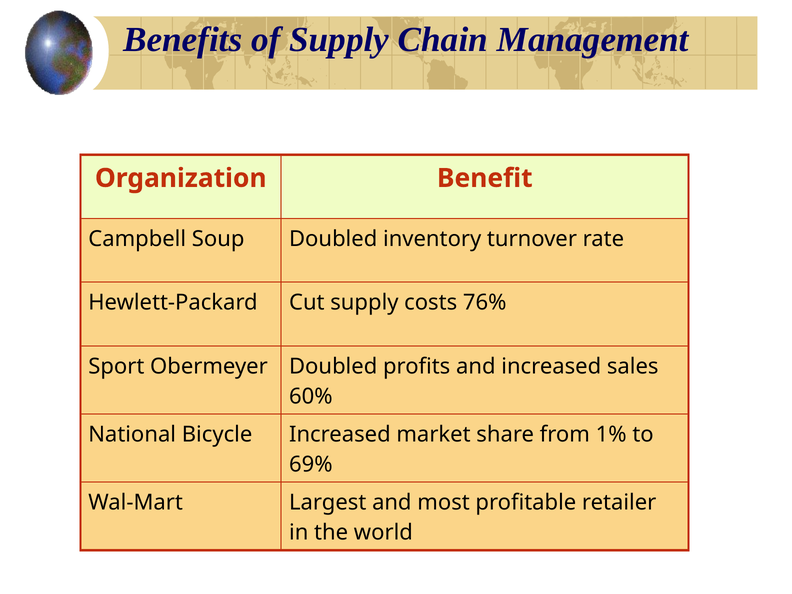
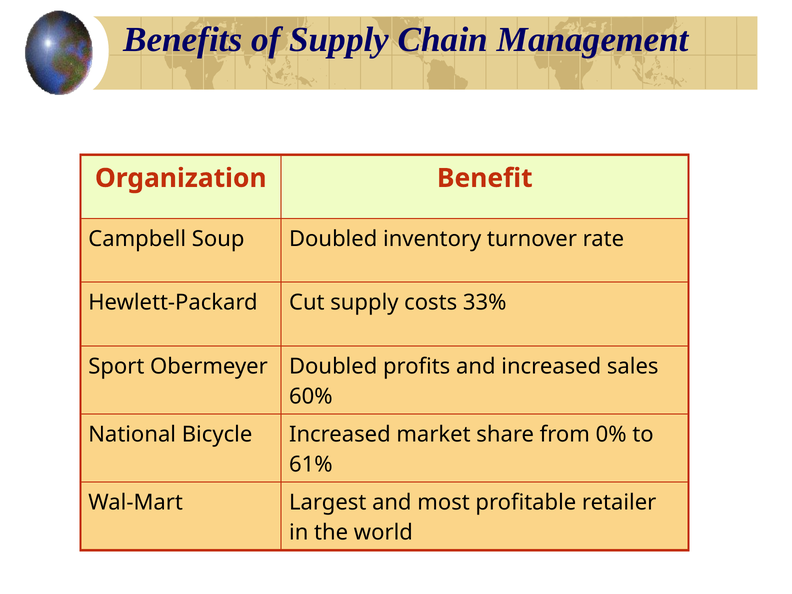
76%: 76% -> 33%
1%: 1% -> 0%
69%: 69% -> 61%
